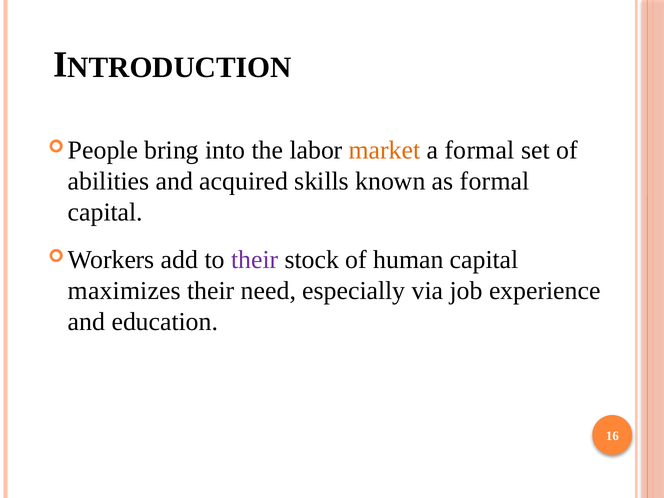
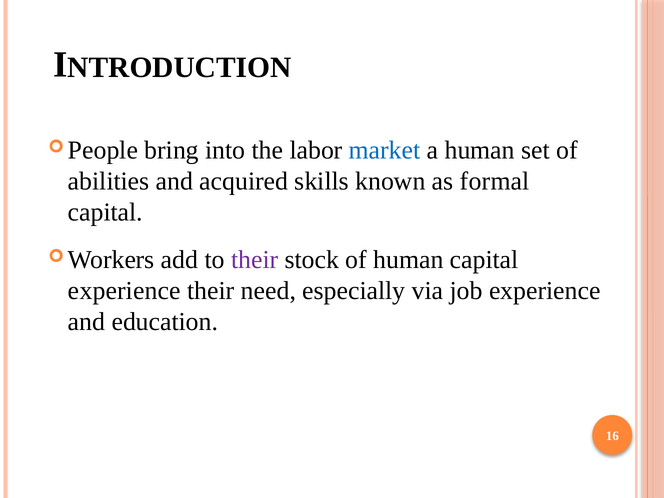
market colour: orange -> blue
a formal: formal -> human
maximizes at (124, 291): maximizes -> experience
